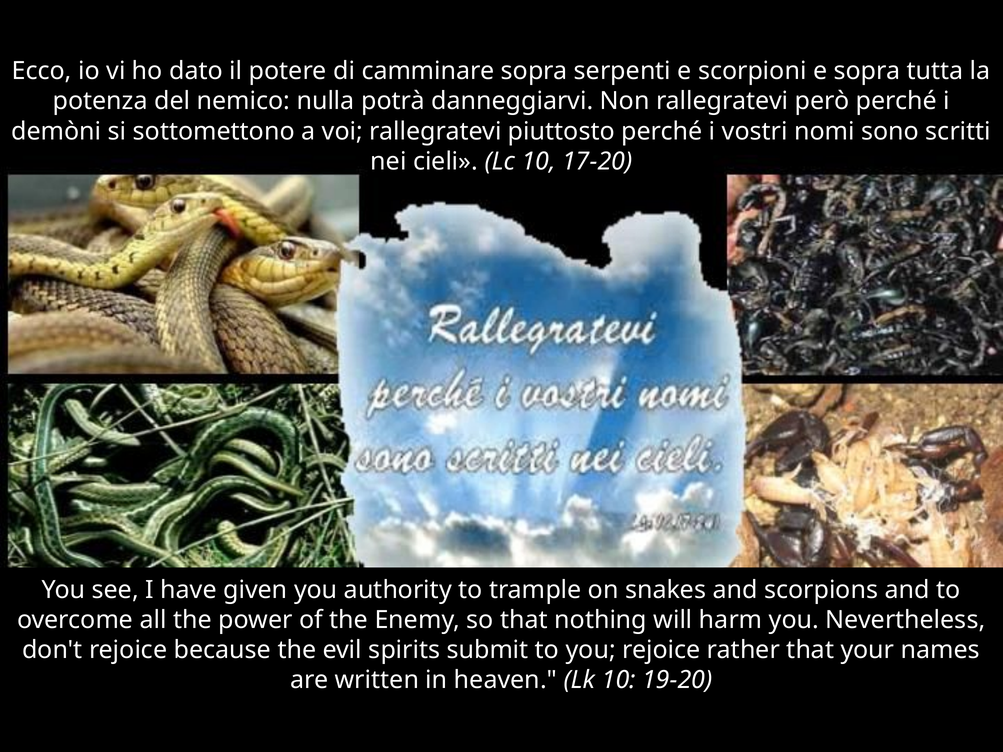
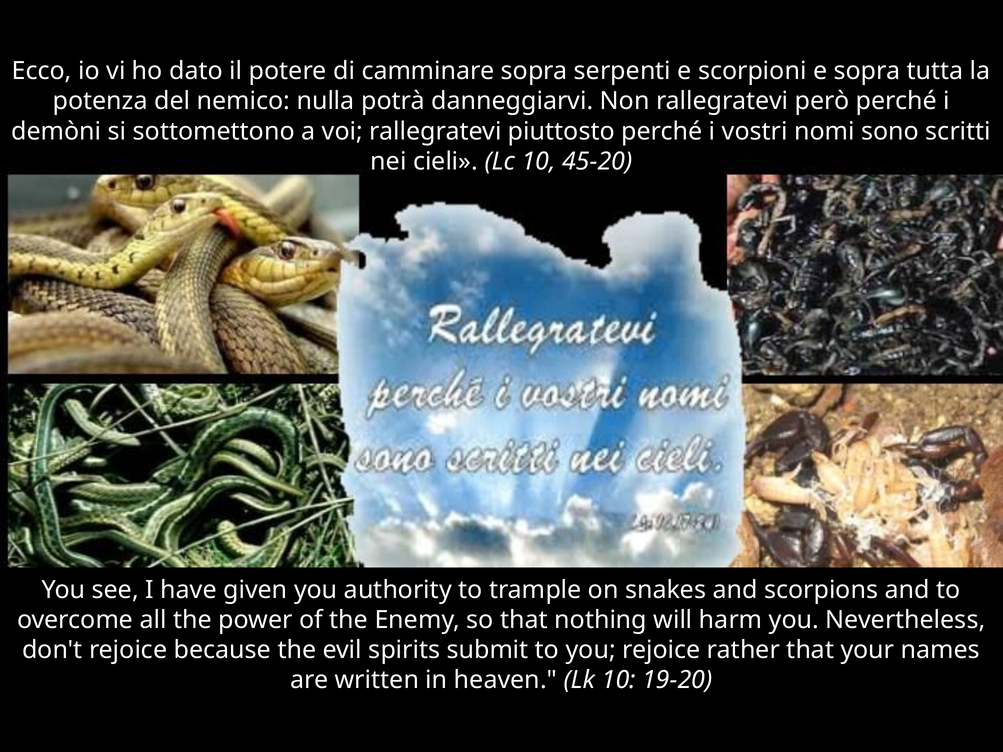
17-20: 17-20 -> 45-20
